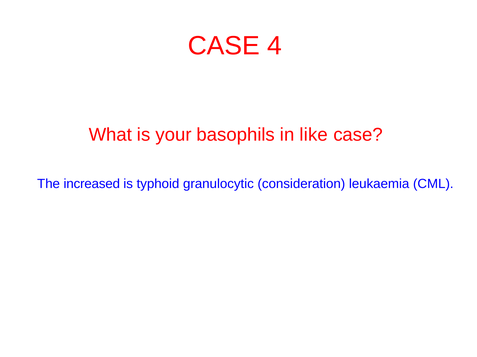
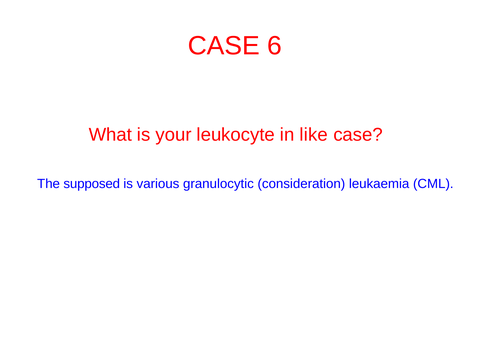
4: 4 -> 6
basophils: basophils -> leukocyte
increased: increased -> supposed
typhoid: typhoid -> various
